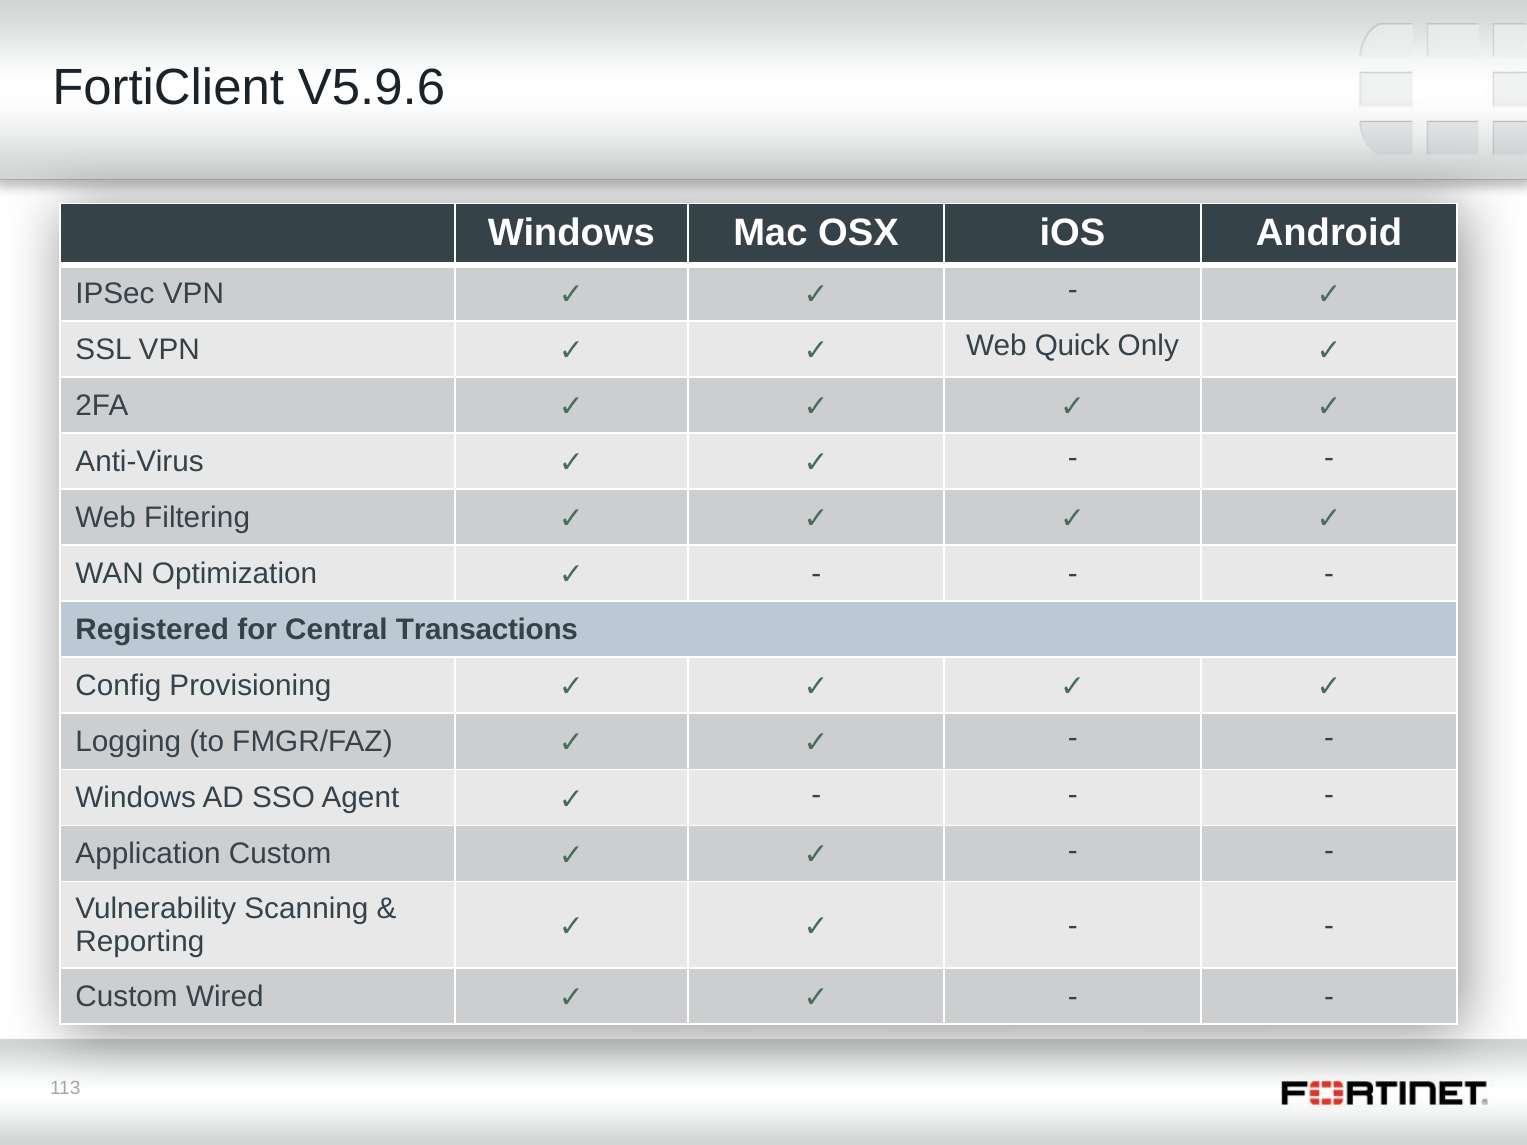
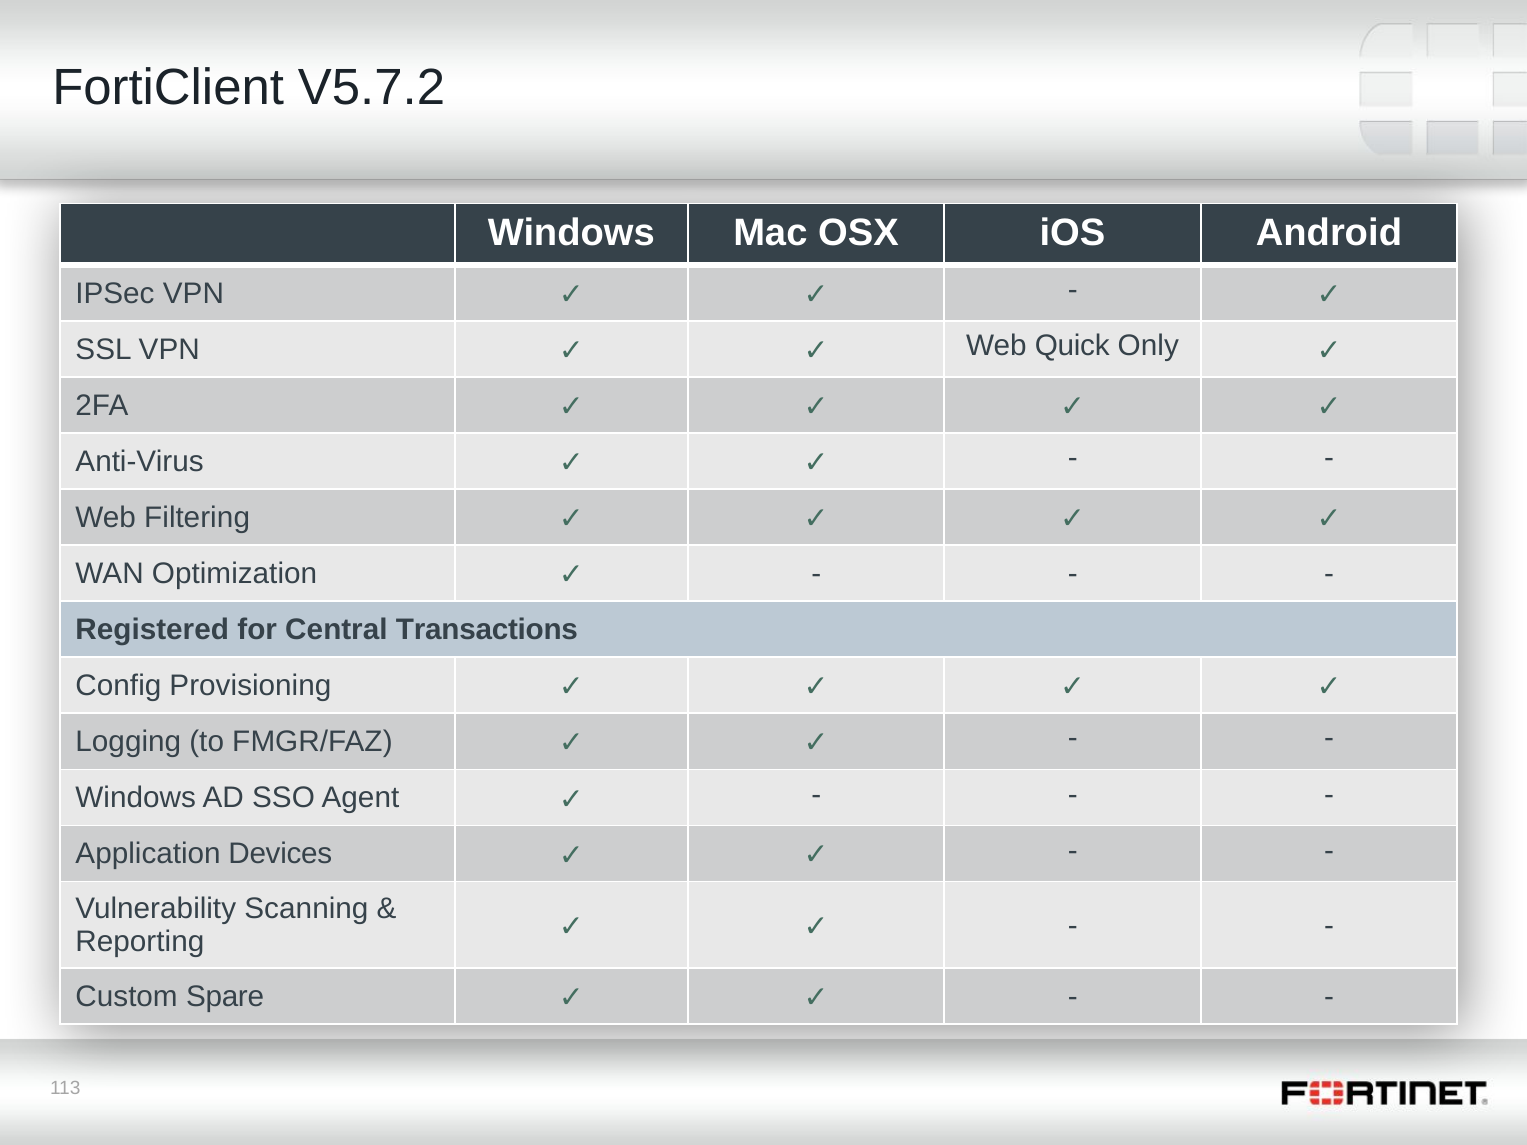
V5.9.6: V5.9.6 -> V5.7.2
Application Custom: Custom -> Devices
Wired: Wired -> Spare
